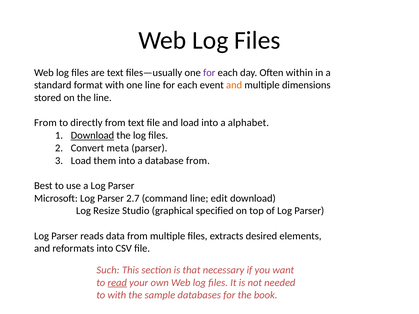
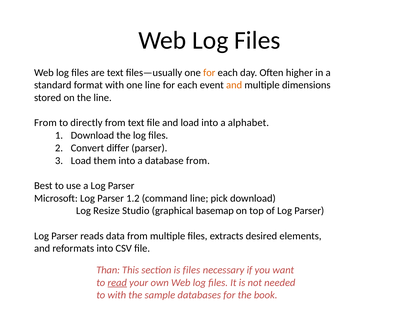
for at (209, 73) colour: purple -> orange
within: within -> higher
Download at (92, 136) underline: present -> none
meta: meta -> differ
2.7: 2.7 -> 1.2
edit: edit -> pick
specified: specified -> basemap
Such: Such -> Than
is that: that -> files
